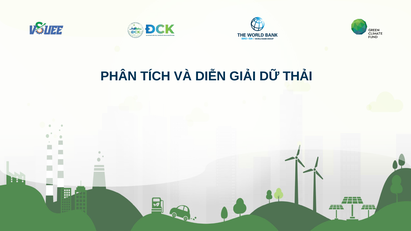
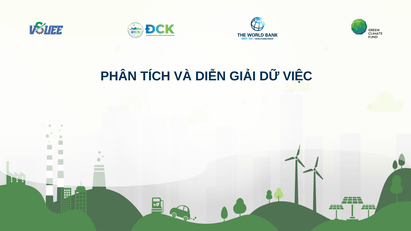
THẢI: THẢI -> VIỆC
